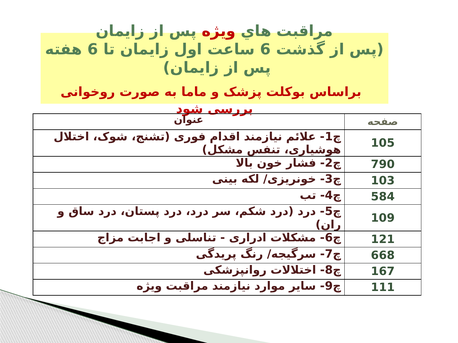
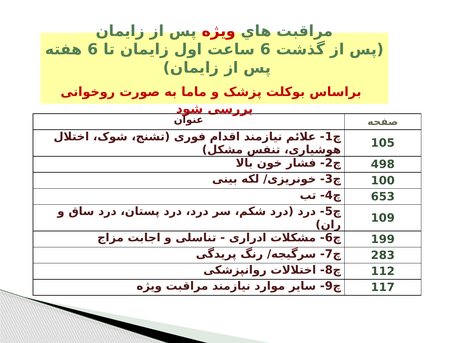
790: 790 -> 498
103: 103 -> 100
584: 584 -> 653
121: 121 -> 199
668: 668 -> 283
167: 167 -> 112
111: 111 -> 117
